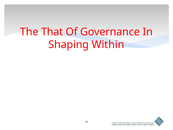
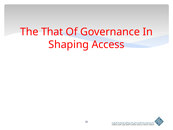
Within: Within -> Access
